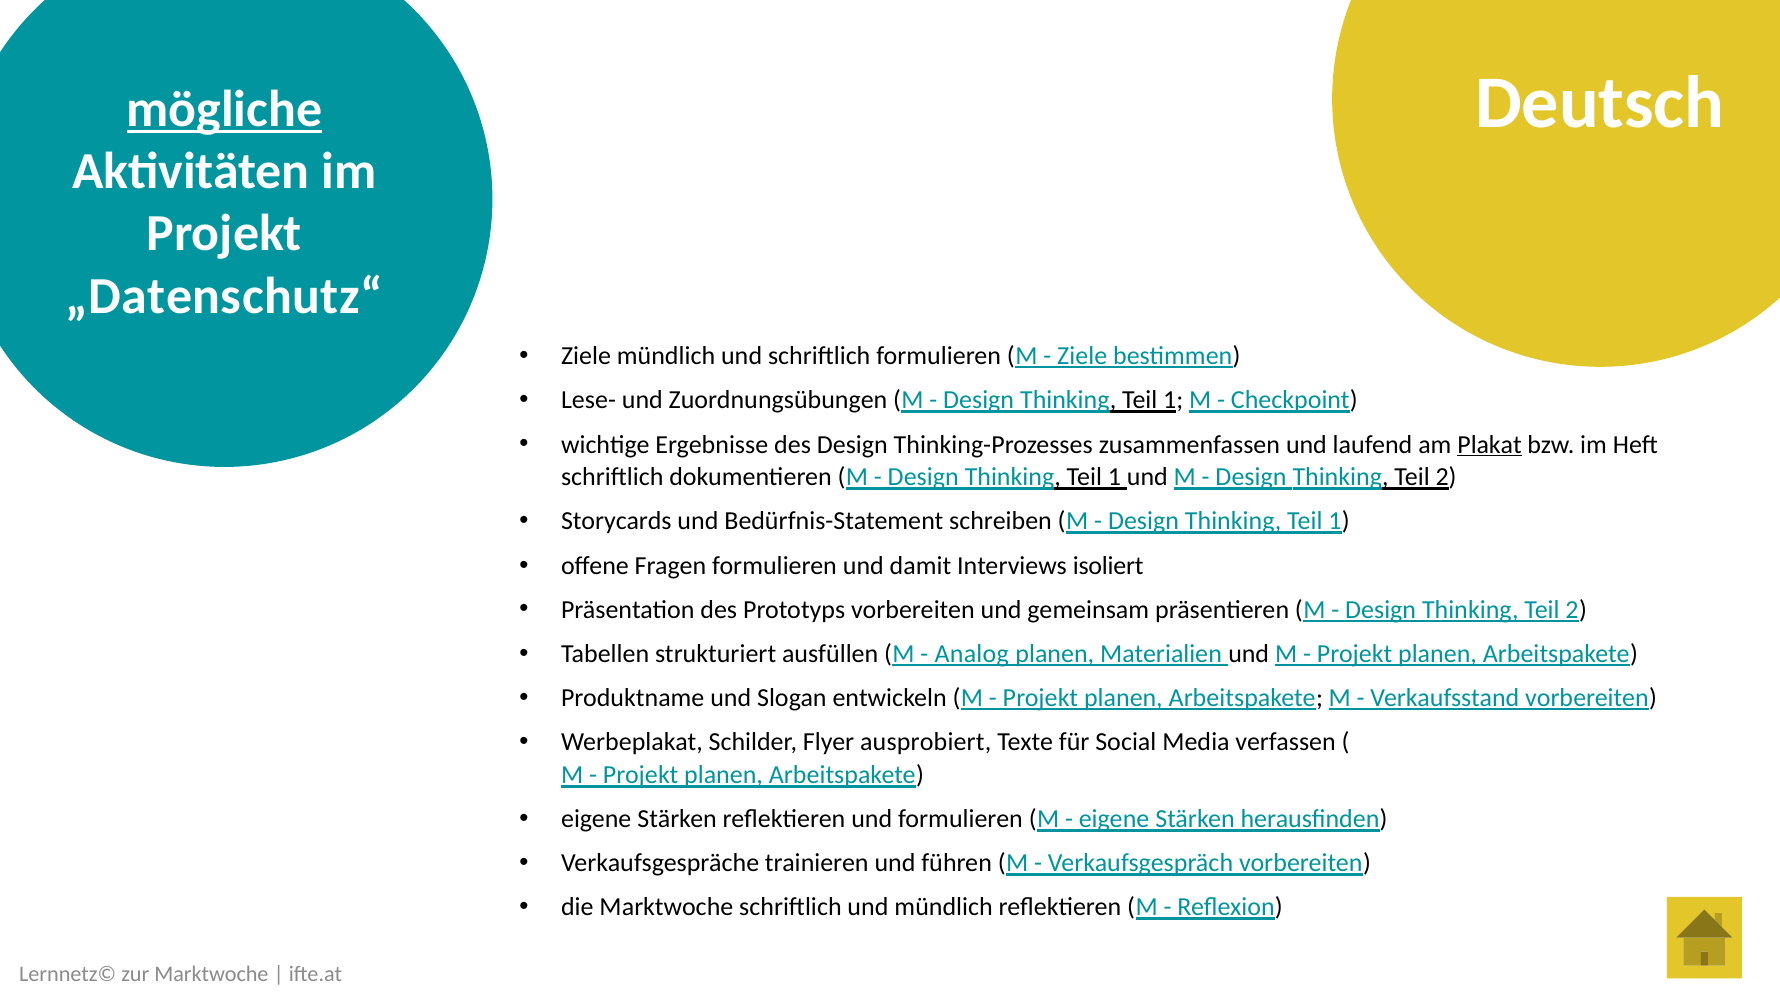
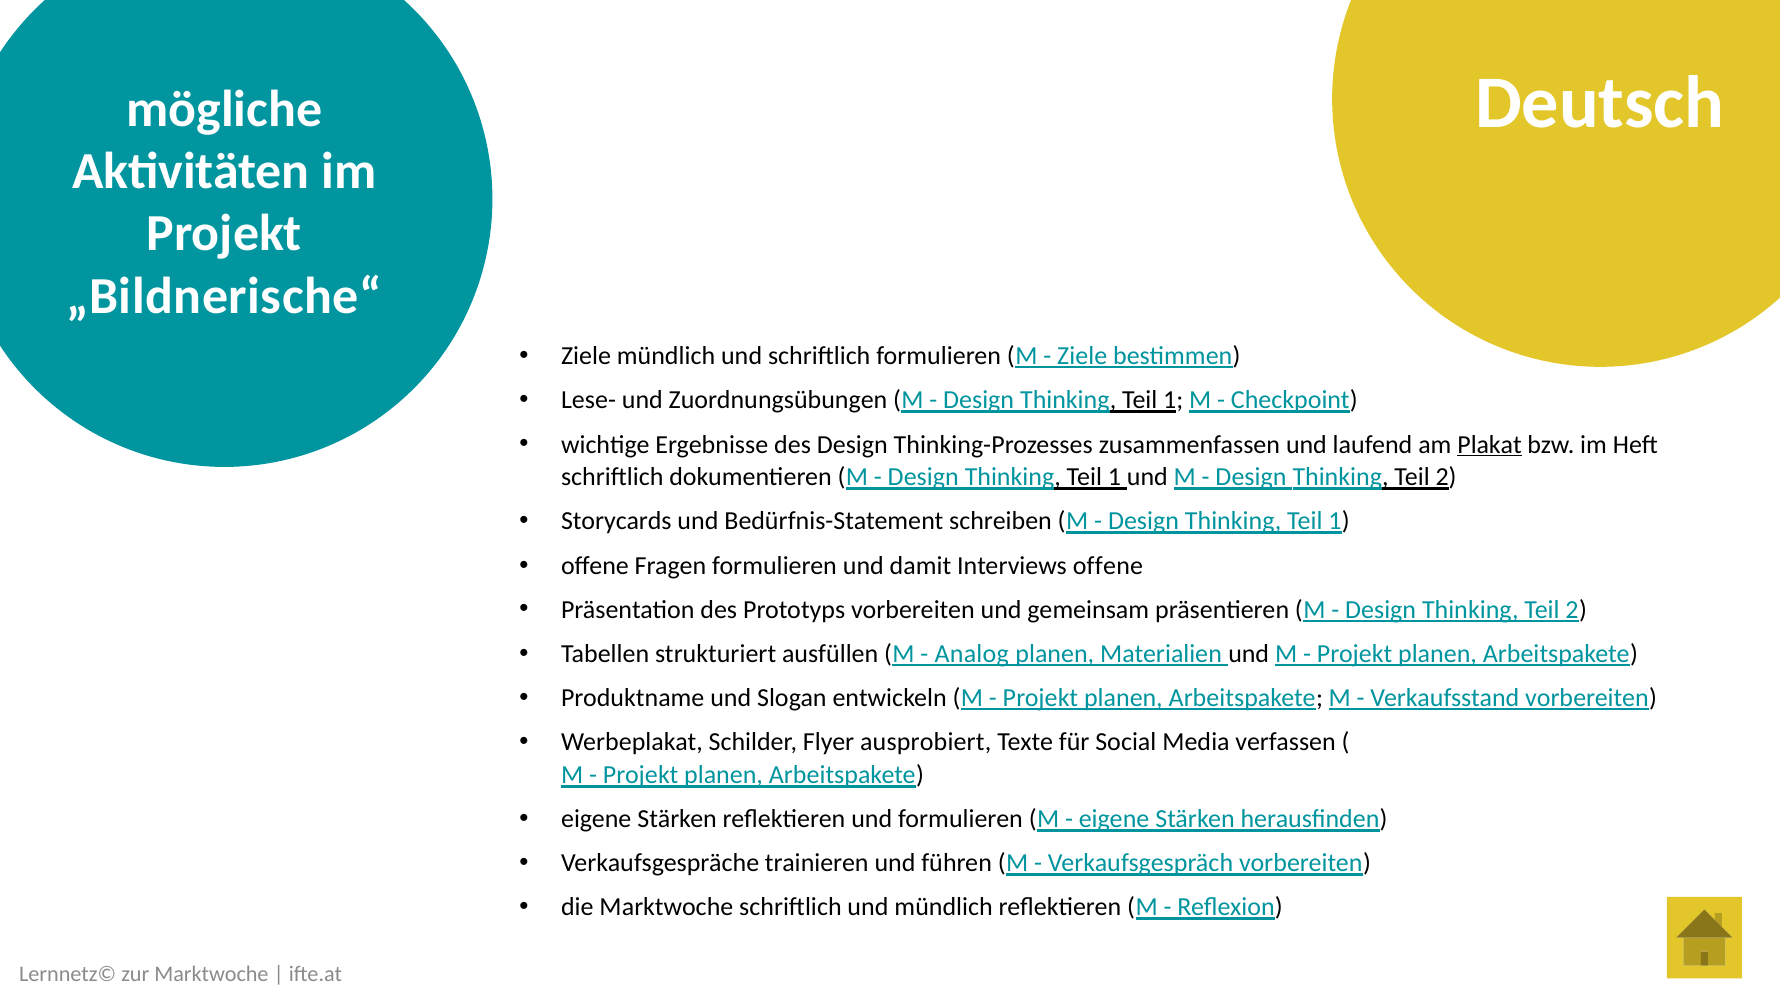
mögliche underline: present -> none
„Datenschutz“: „Datenschutz“ -> „Bildnerische“
Interviews isoliert: isoliert -> offene
